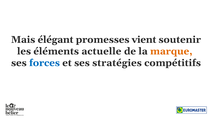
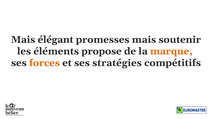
promesses vient: vient -> mais
actuelle: actuelle -> propose
forces colour: blue -> orange
